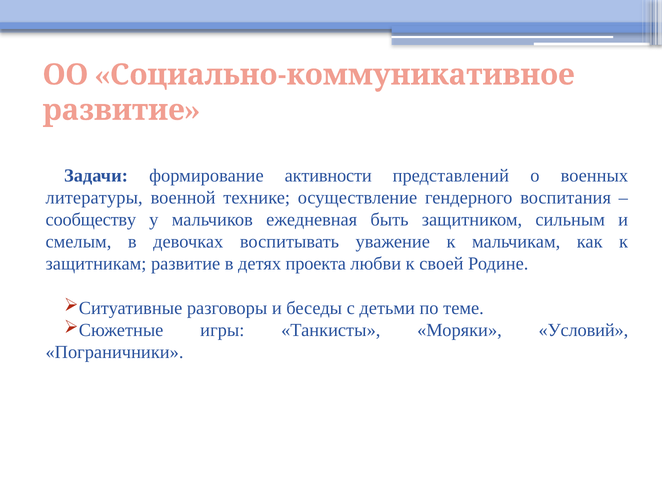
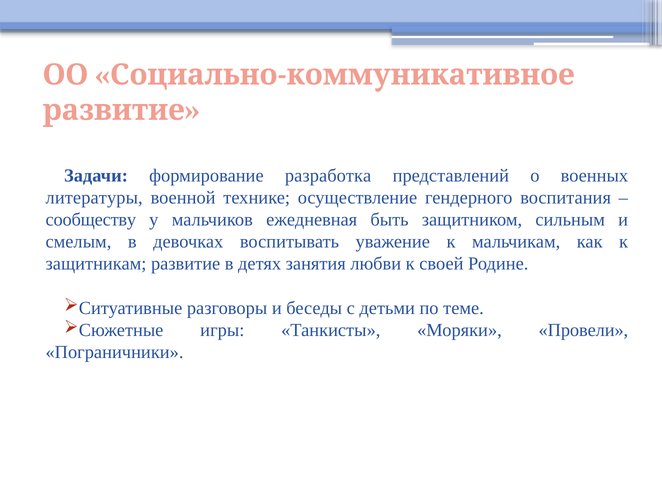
активности: активности -> разработка
проекта: проекта -> занятия
Условий: Условий -> Провели
